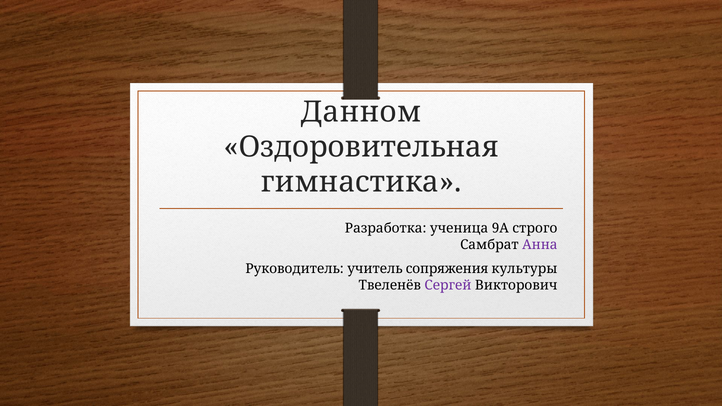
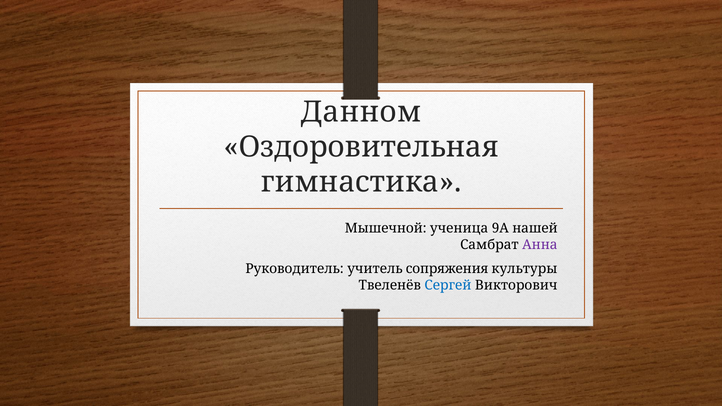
Разработка: Разработка -> Мышечной
строго: строго -> нашей
Сергей colour: purple -> blue
